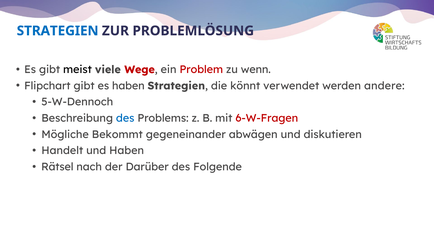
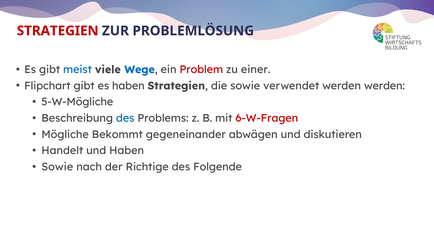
STRATEGIEN at (58, 31) colour: blue -> red
meist colour: black -> blue
Wege colour: red -> blue
wenn: wenn -> einer
die könnt: könnt -> sowie
werden andere: andere -> werden
5-W-Dennoch: 5-W-Dennoch -> 5-W-Mögliche
Rätsel at (57, 167): Rätsel -> Sowie
Darüber: Darüber -> Richtige
